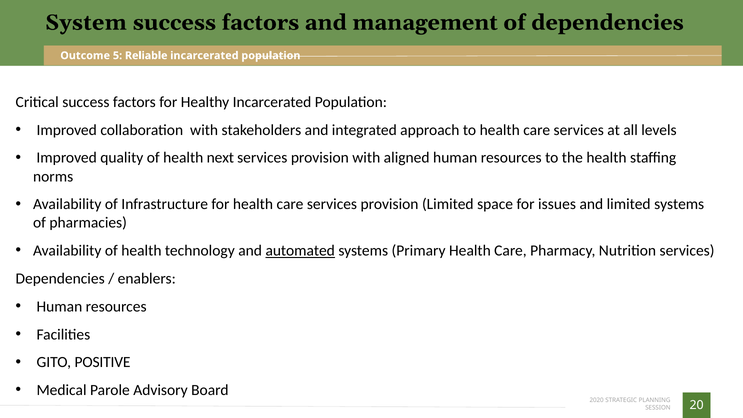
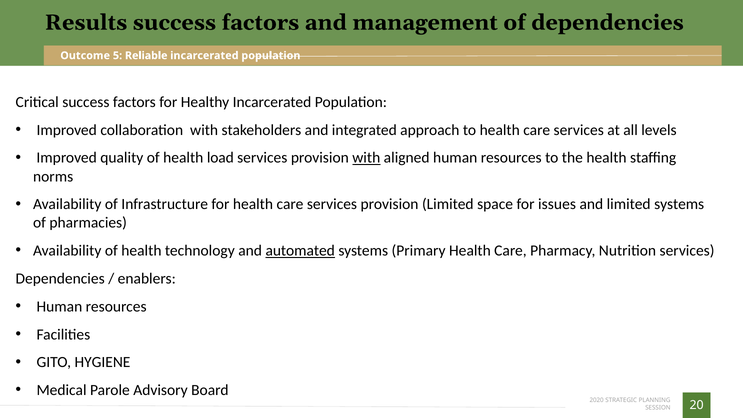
System: System -> Results
next: next -> load
with at (366, 158) underline: none -> present
POSITIVE: POSITIVE -> HYGIENE
